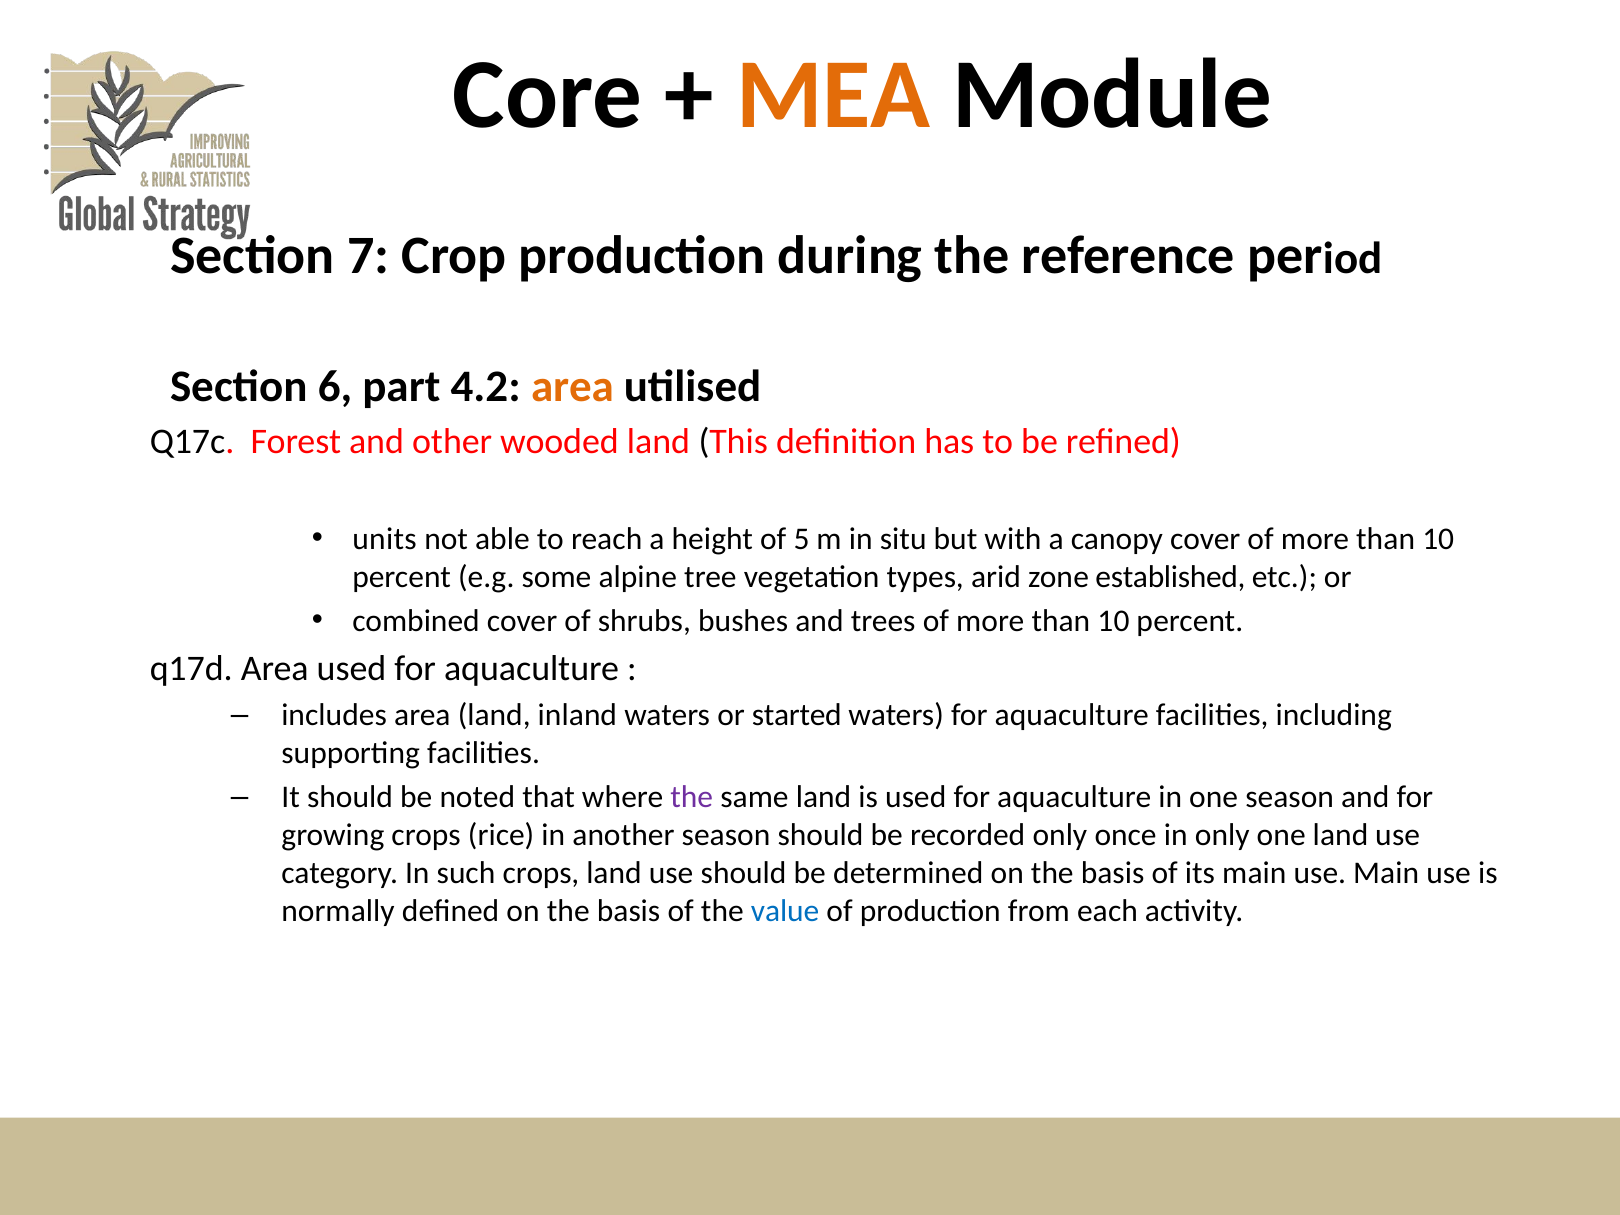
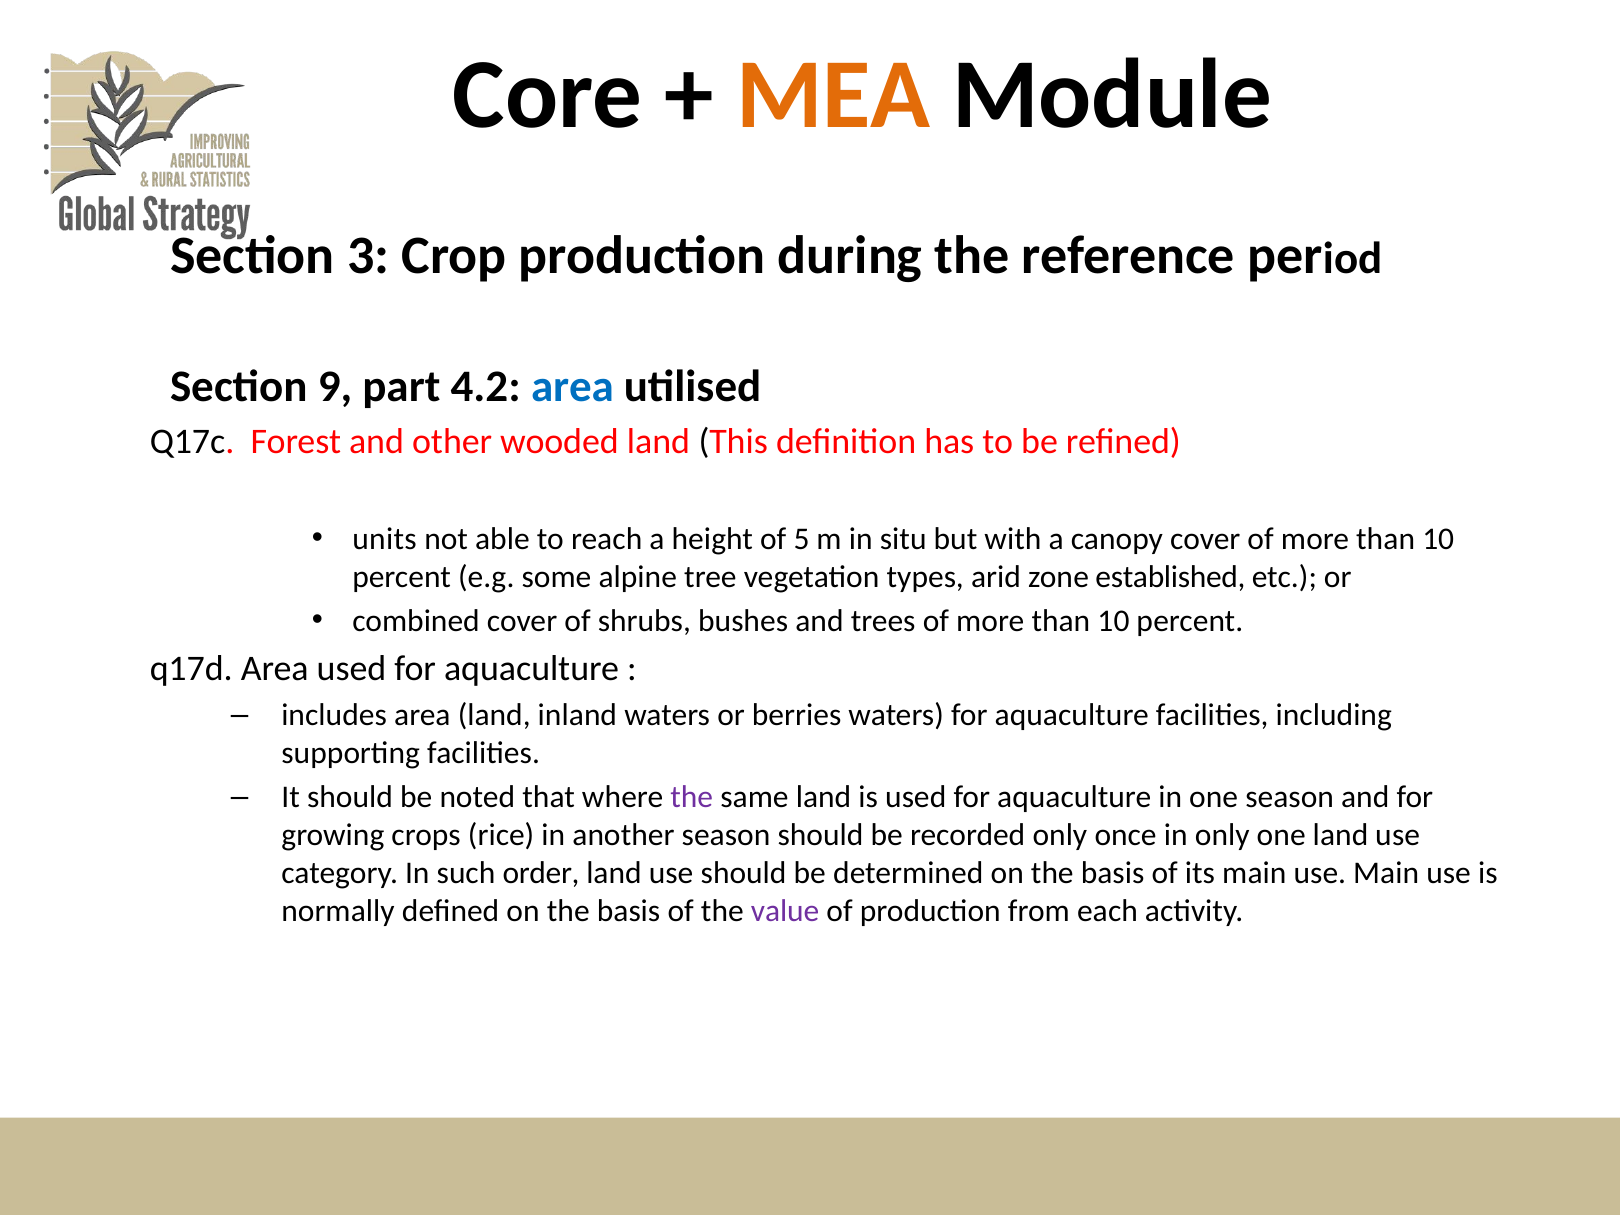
7: 7 -> 3
6: 6 -> 9
area at (572, 387) colour: orange -> blue
started: started -> berries
such crops: crops -> order
value colour: blue -> purple
